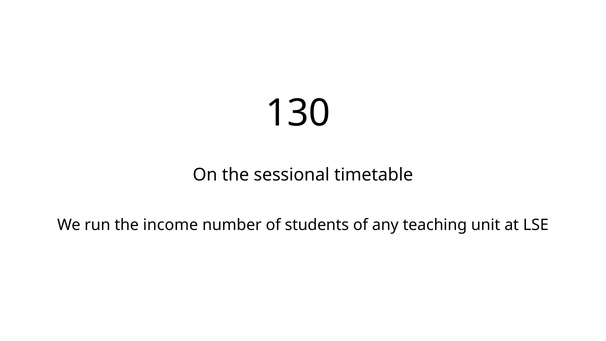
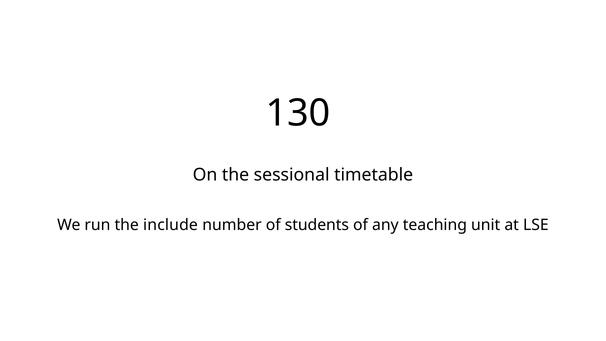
income: income -> include
